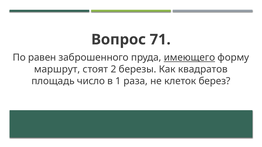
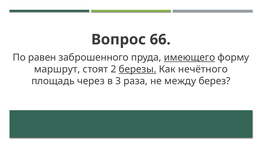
71: 71 -> 66
березы underline: none -> present
квадратов: квадратов -> нечётного
число: число -> через
1: 1 -> 3
клеток: клеток -> между
